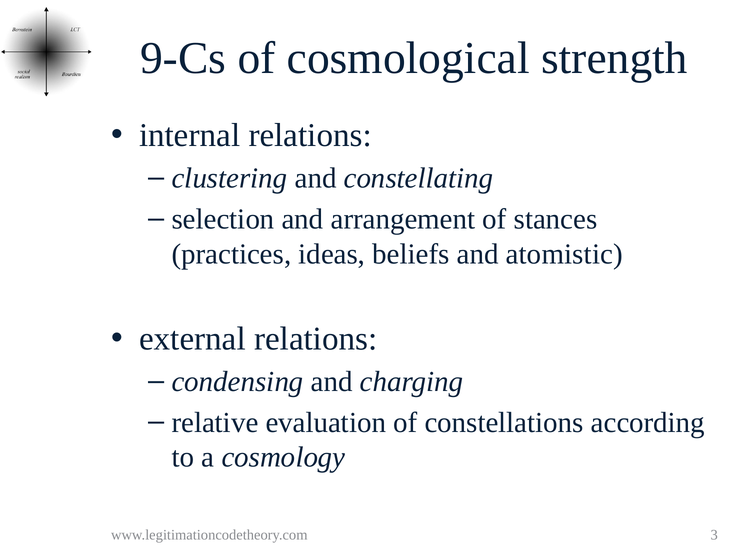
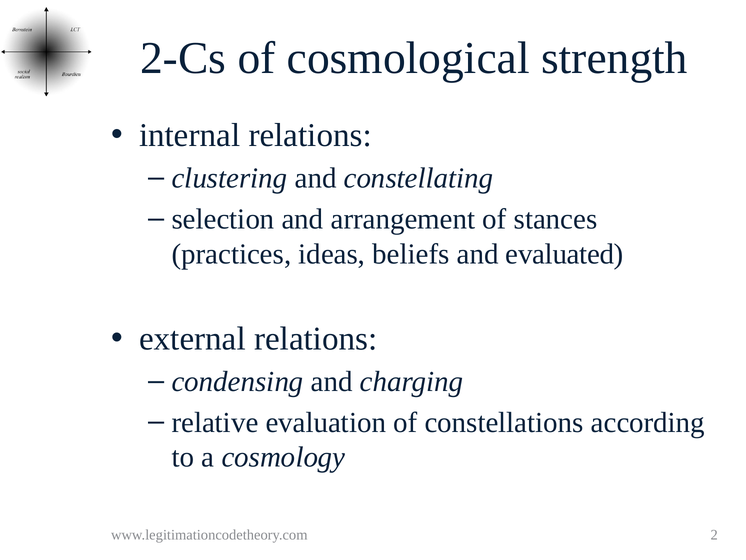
9-Cs: 9-Cs -> 2-Cs
atomistic: atomistic -> evaluated
3: 3 -> 2
